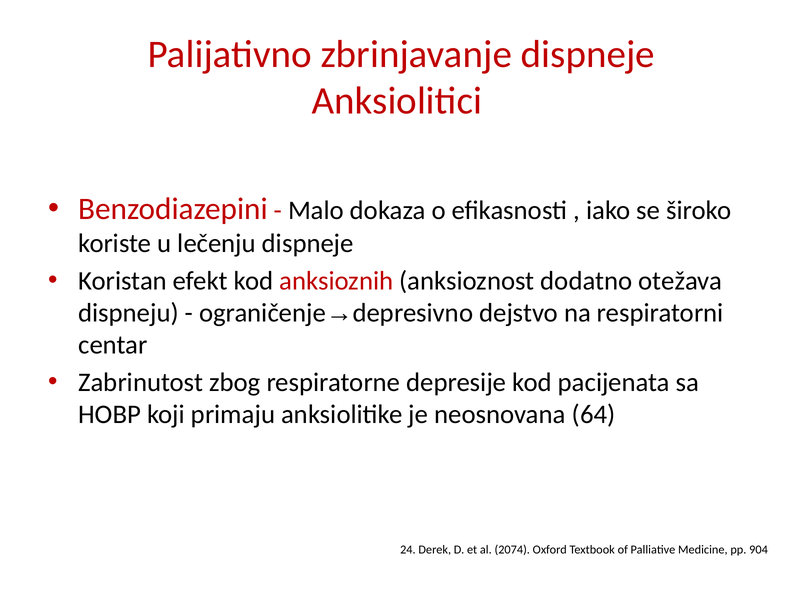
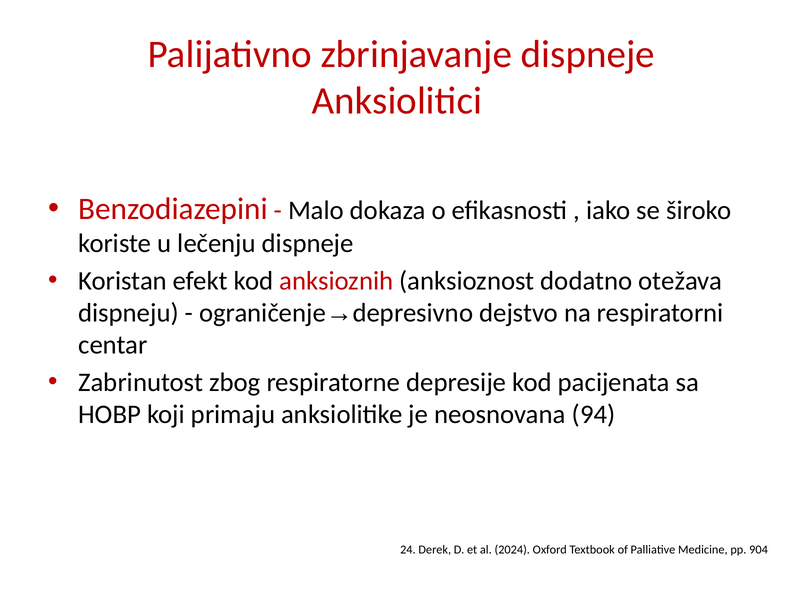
64: 64 -> 94
2074: 2074 -> 2024
